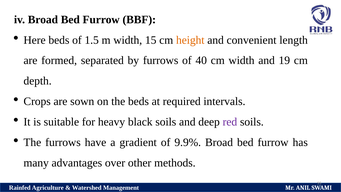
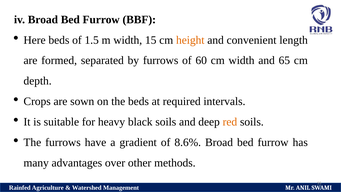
40: 40 -> 60
19: 19 -> 65
red colour: purple -> orange
9.9%: 9.9% -> 8.6%
